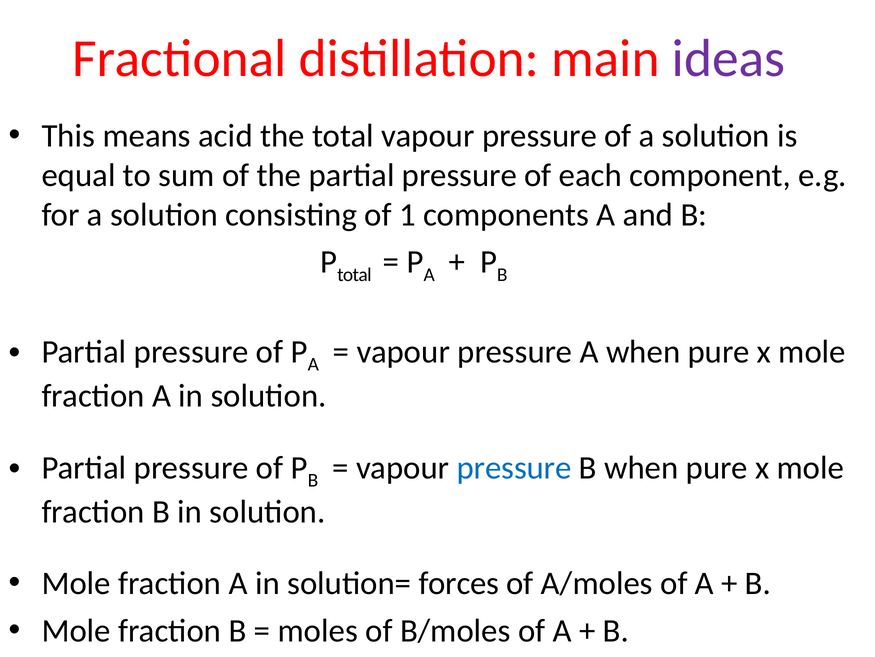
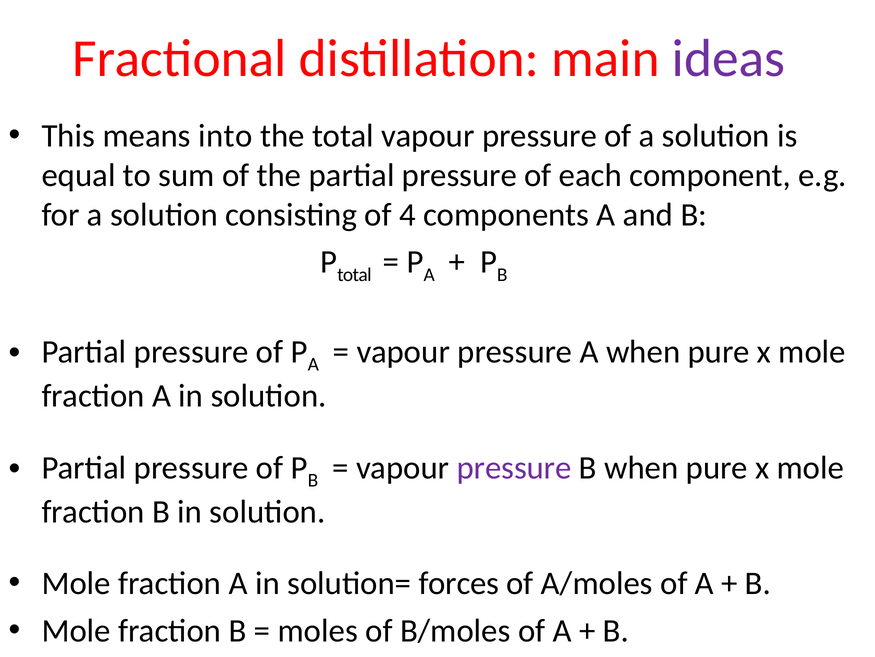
acid: acid -> into
1: 1 -> 4
pressure at (514, 467) colour: blue -> purple
